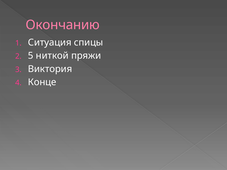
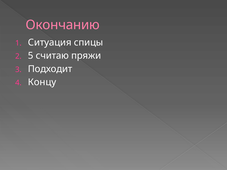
ниткой: ниткой -> считаю
Виктория: Виктория -> Подходит
Конце: Конце -> Концу
